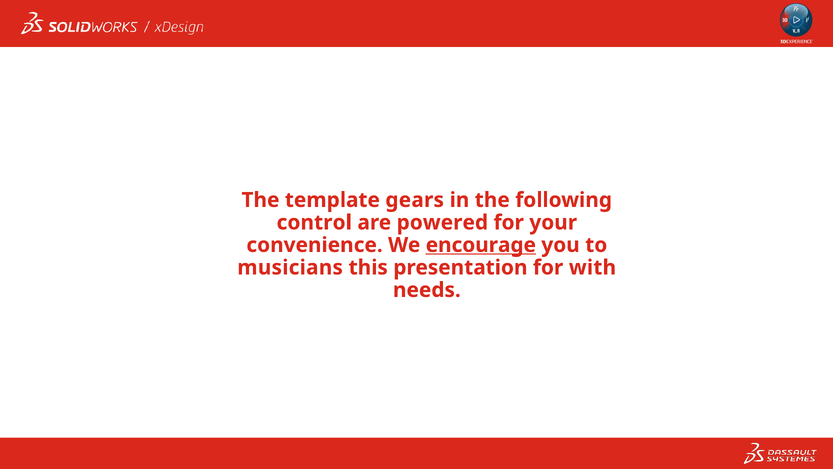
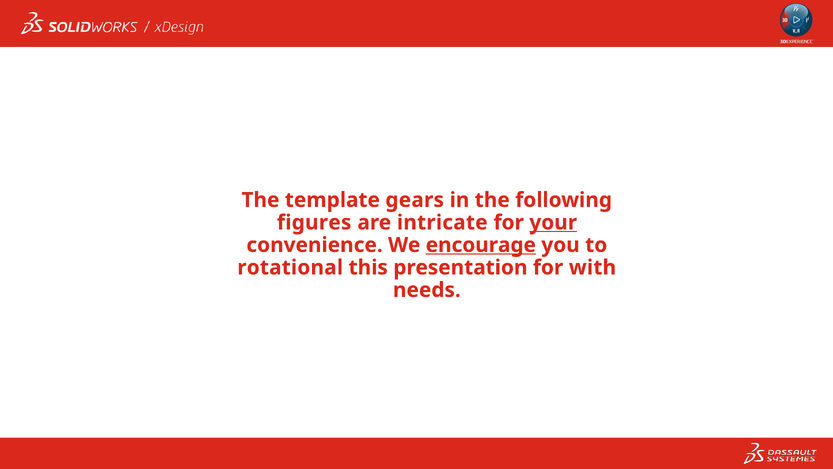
control: control -> figures
powered: powered -> intricate
your underline: none -> present
musicians: musicians -> rotational
